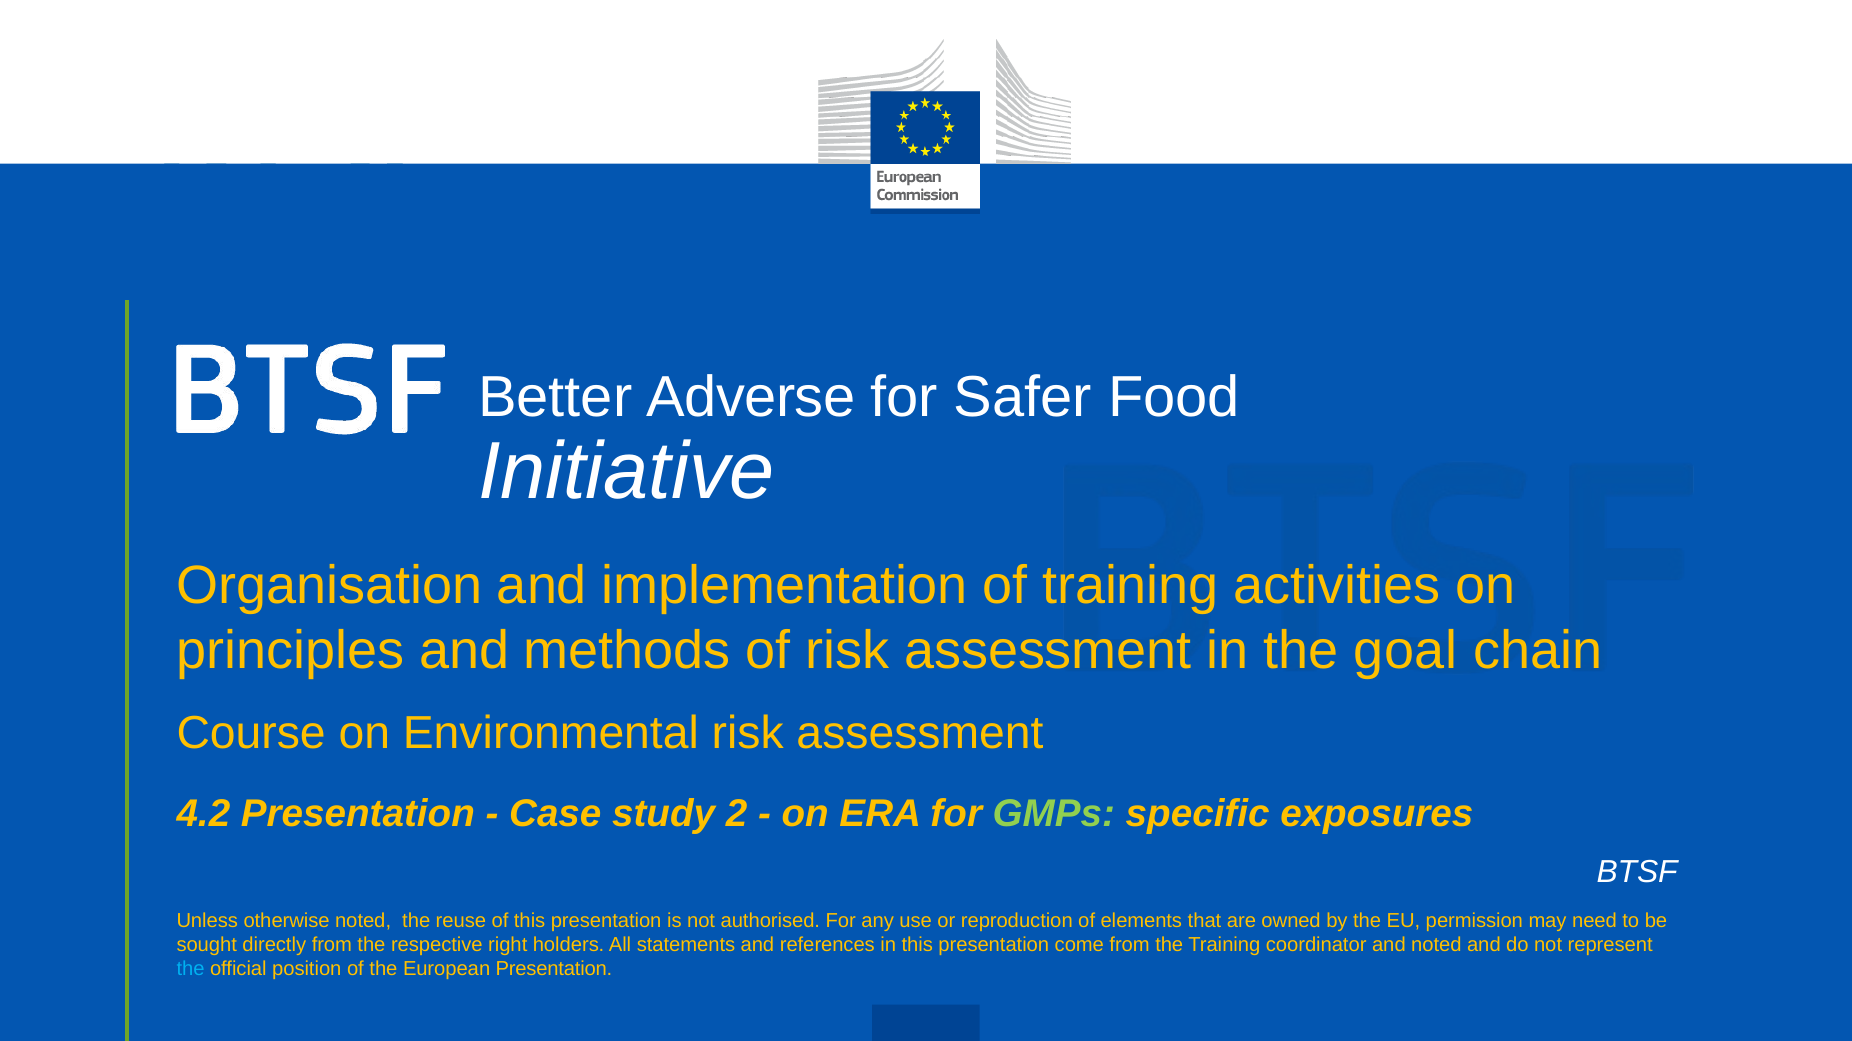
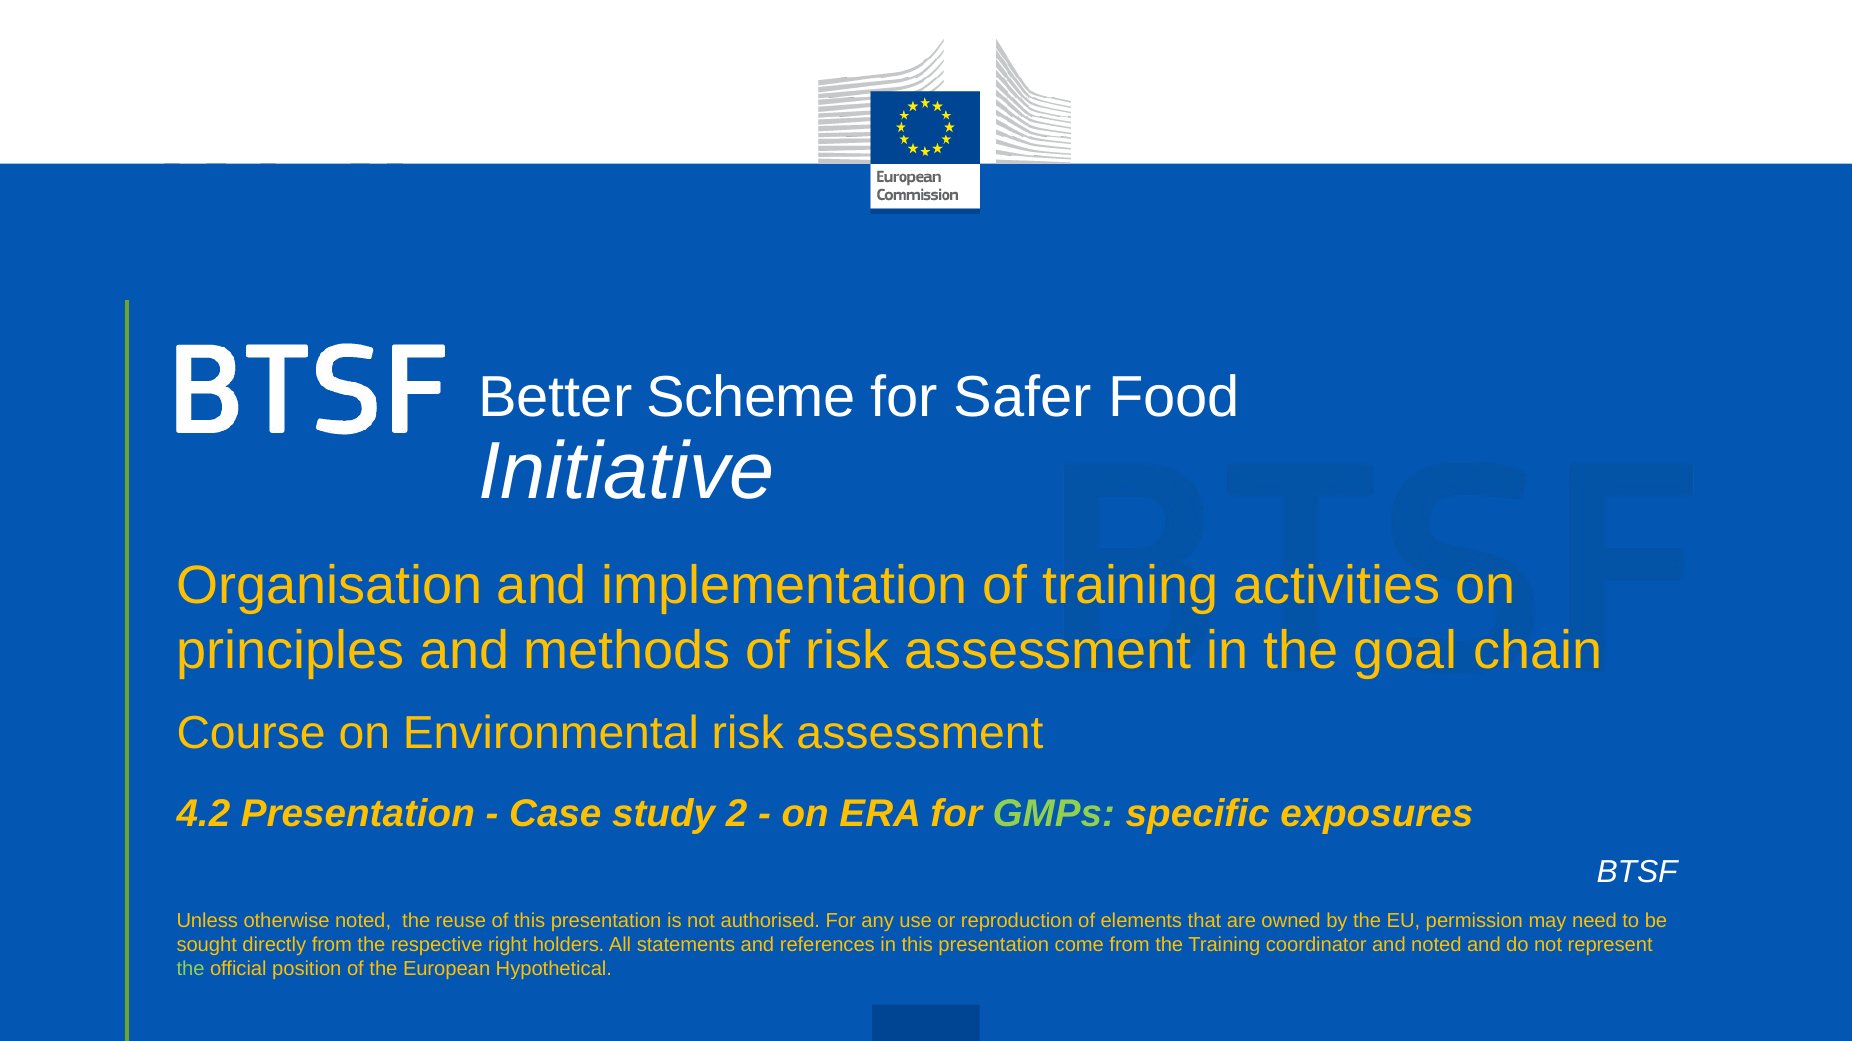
Adverse: Adverse -> Scheme
the at (191, 970) colour: light blue -> light green
European Presentation: Presentation -> Hypothetical
